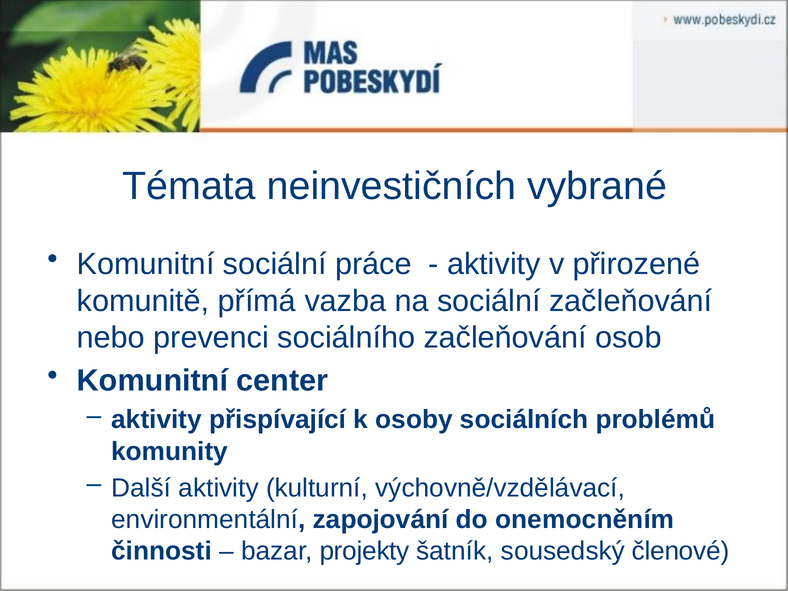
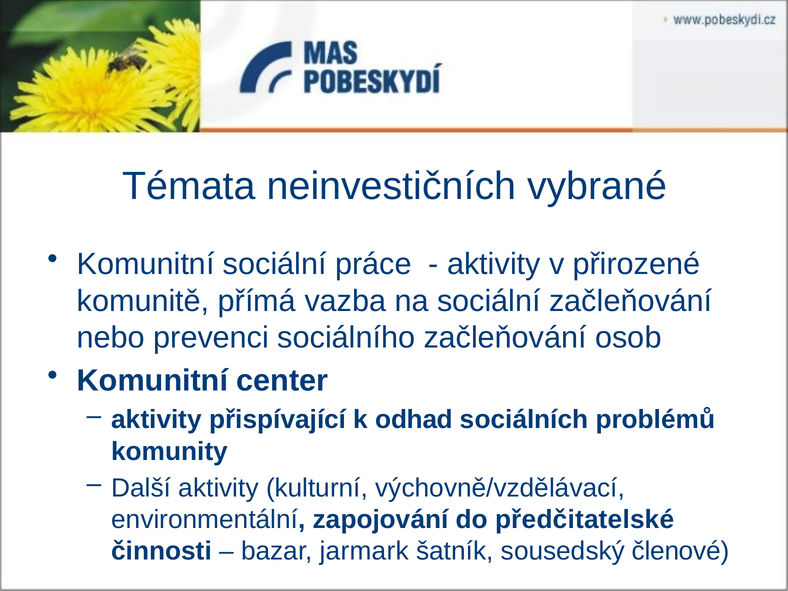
osoby: osoby -> odhad
onemocněním: onemocněním -> předčitatelské
projekty: projekty -> jarmark
